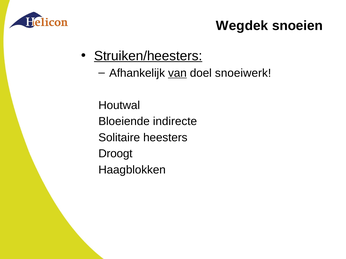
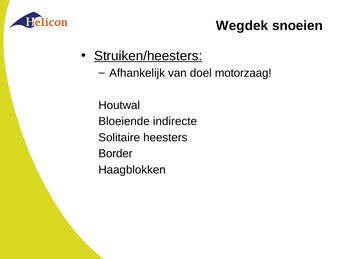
van underline: present -> none
snoeiwerk: snoeiwerk -> motorzaag
Droogt: Droogt -> Border
